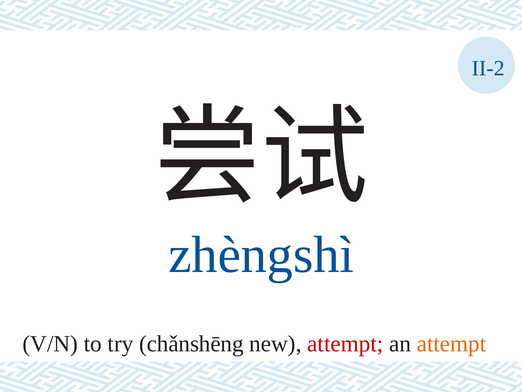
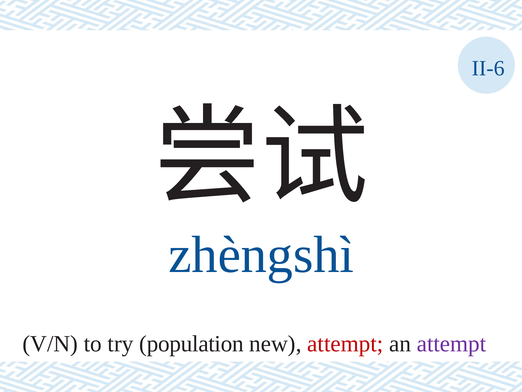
II-2: II-2 -> II-6
chǎnshēng: chǎnshēng -> population
attempt at (452, 344) colour: orange -> purple
